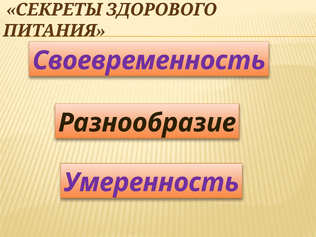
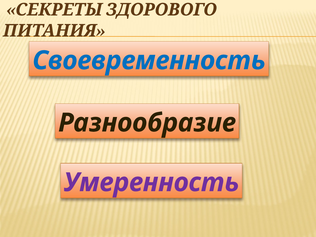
Своевременность colour: purple -> blue
